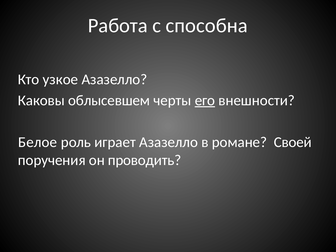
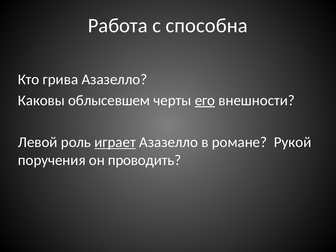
узкое: узкое -> грива
Белое: Белое -> Левой
играет underline: none -> present
Своей: Своей -> Рукой
